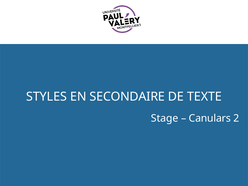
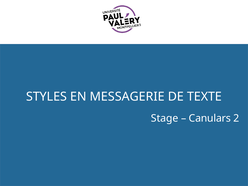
SECONDAIRE: SECONDAIRE -> MESSAGERIE
